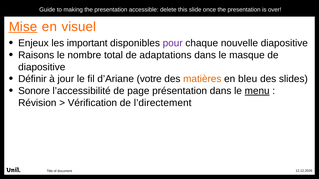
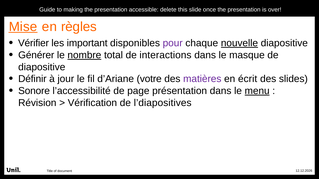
visuel: visuel -> règles
Enjeux: Enjeux -> Vérifier
nouvelle underline: none -> present
Raisons: Raisons -> Générer
nombre underline: none -> present
adaptations: adaptations -> interactions
matières colour: orange -> purple
bleu: bleu -> écrit
l’directement: l’directement -> l’diapositives
